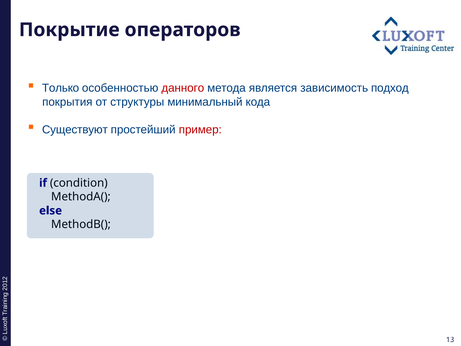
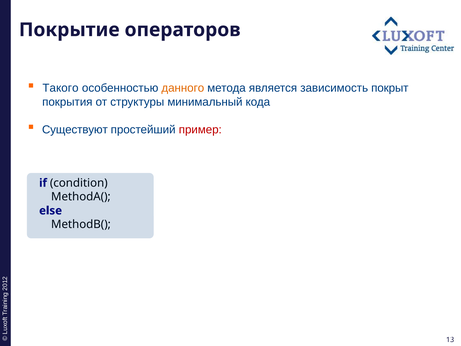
Только: Только -> Такого
данного colour: red -> orange
подход: подход -> покрыт
